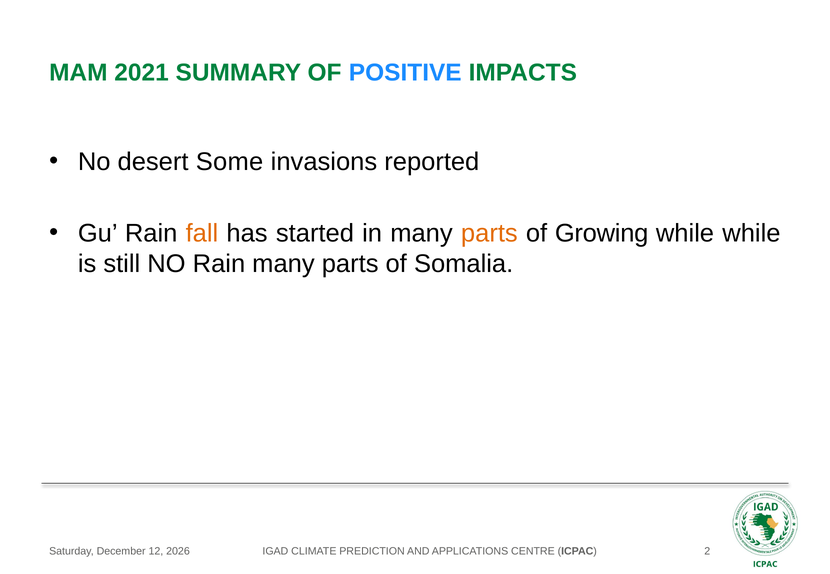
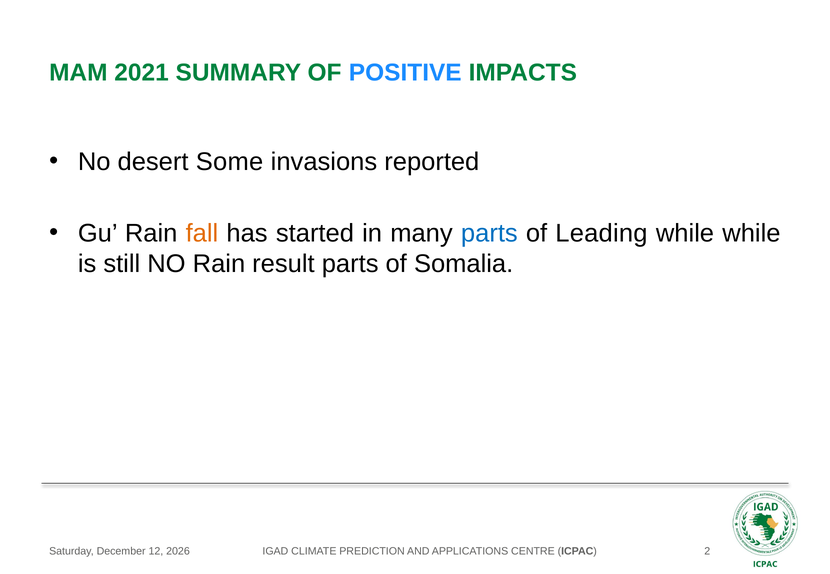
parts at (489, 234) colour: orange -> blue
Growing: Growing -> Leading
Rain many: many -> result
